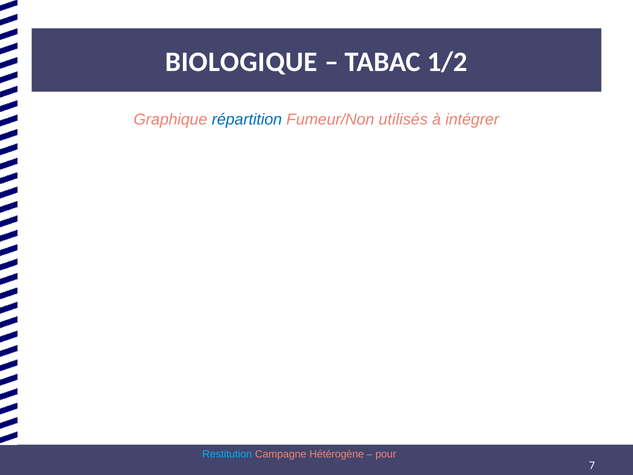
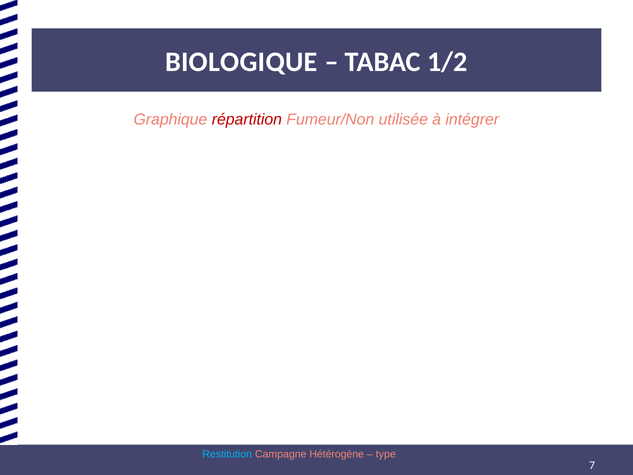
répartition colour: blue -> red
utilisés: utilisés -> utilisée
pour: pour -> type
